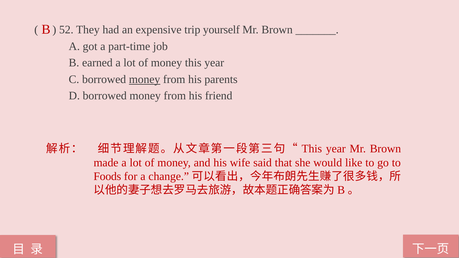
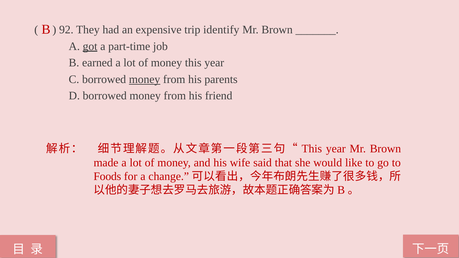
52: 52 -> 92
yourself: yourself -> identify
got underline: none -> present
